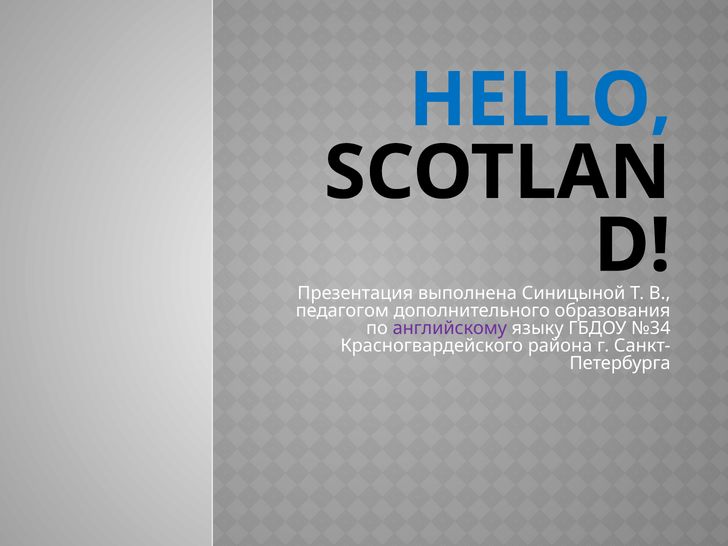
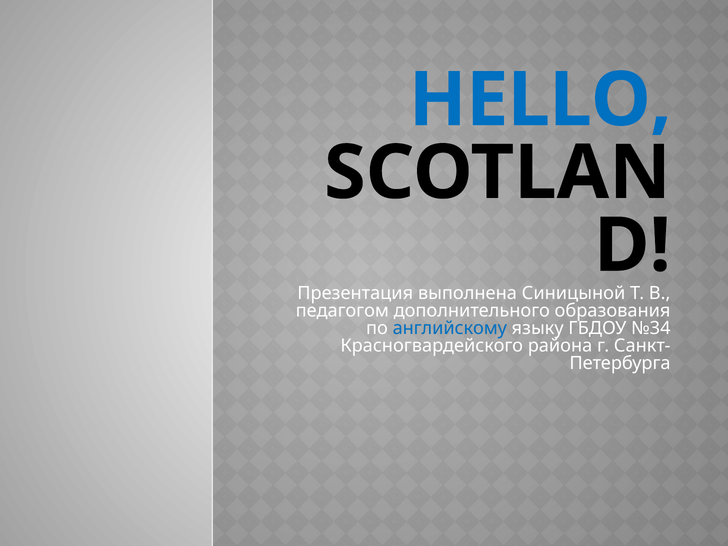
английскому colour: purple -> blue
